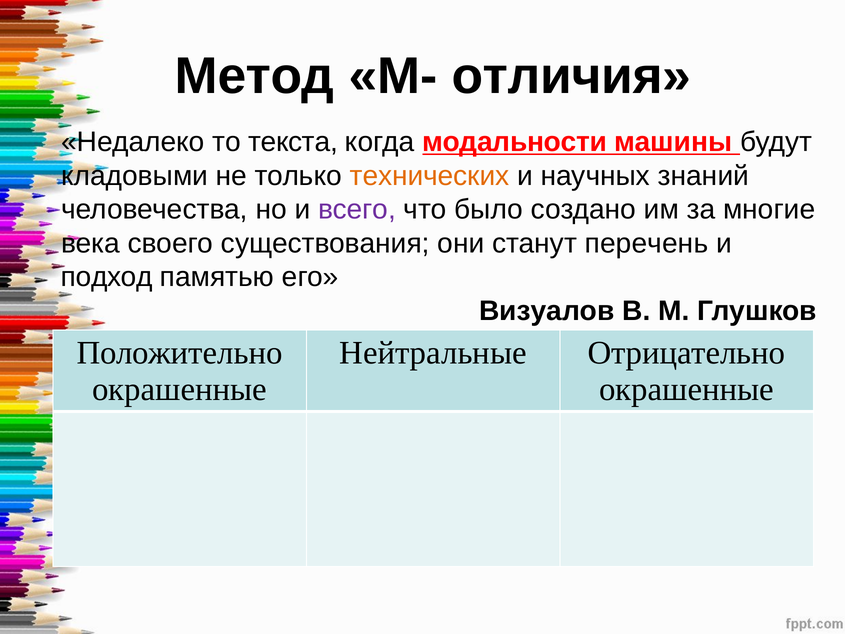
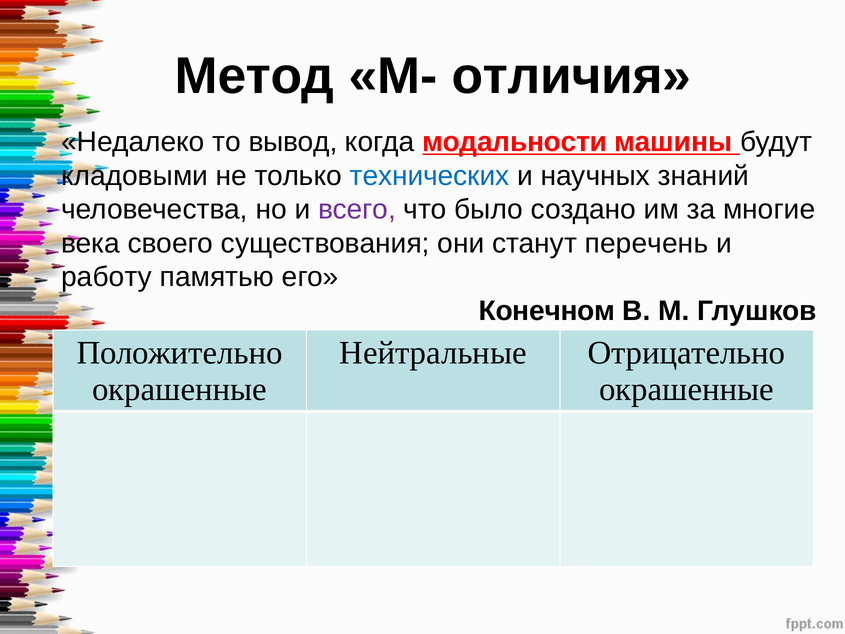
текста: текста -> вывод
технических colour: orange -> blue
подход: подход -> работу
Визуалов: Визуалов -> Конечном
